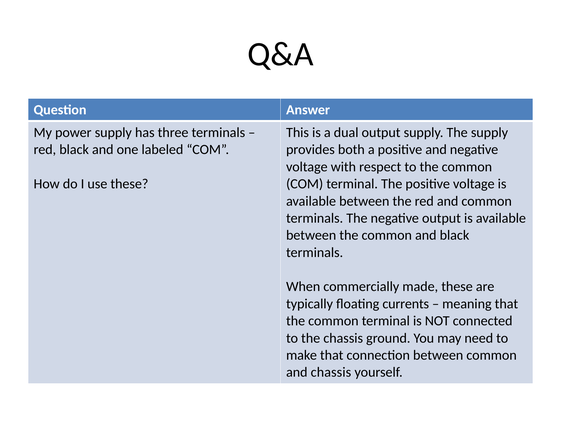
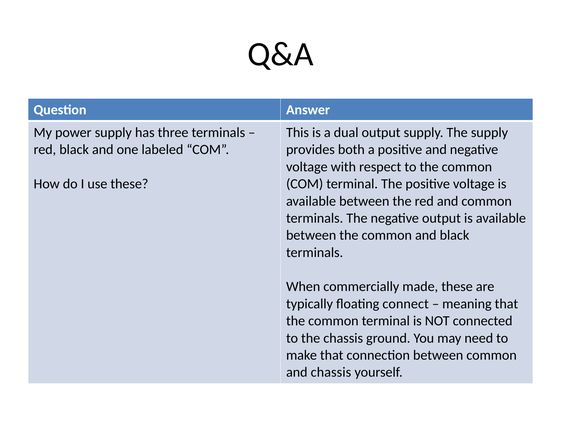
currents: currents -> connect
